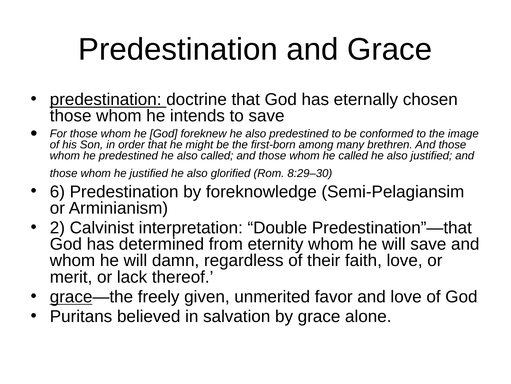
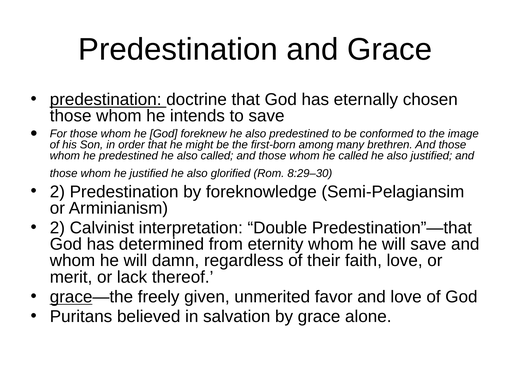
6 at (57, 191): 6 -> 2
